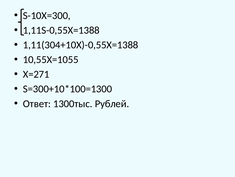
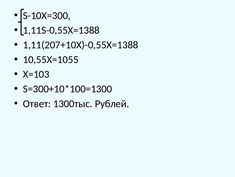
1,11(304+10X)-0,55X=1388: 1,11(304+10X)-0,55X=1388 -> 1,11(207+10X)-0,55X=1388
X=271: X=271 -> X=103
